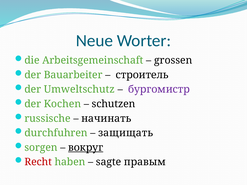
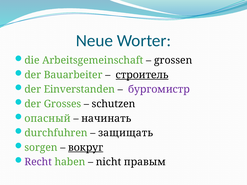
строитель underline: none -> present
Umweltschutz: Umweltschutz -> Einverstanden
Kochen: Kochen -> Grosses
russische: russische -> опасный
Recht colour: red -> purple
sagte: sagte -> nicht
